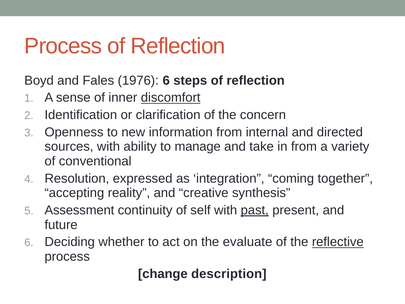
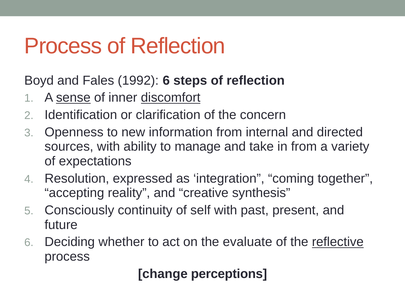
1976: 1976 -> 1992
sense underline: none -> present
conventional: conventional -> expectations
Assessment: Assessment -> Consciously
past underline: present -> none
description: description -> perceptions
